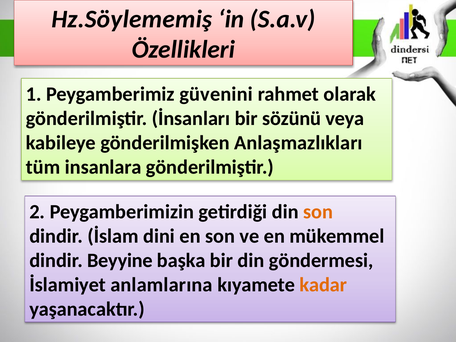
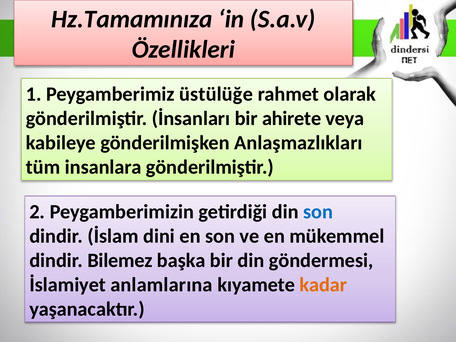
Hz.Söylememiş: Hz.Söylememiş -> Hz.Tamamınıza
güvenini: güvenini -> üstülüğe
sözünü: sözünü -> ahirete
son at (318, 212) colour: orange -> blue
Beyyine: Beyyine -> Bilemez
